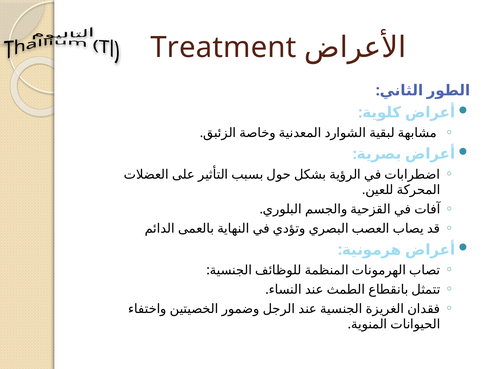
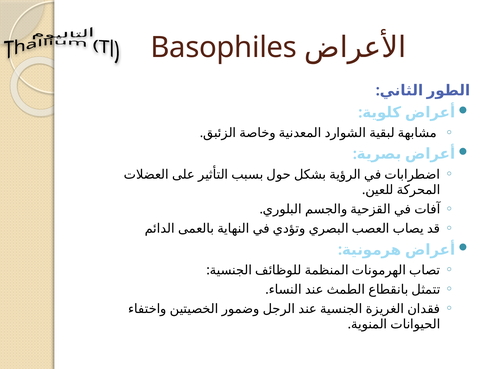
Treatment: Treatment -> Basophiles
